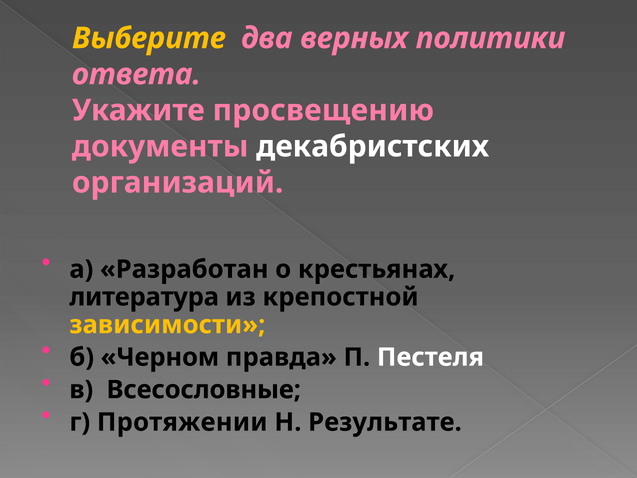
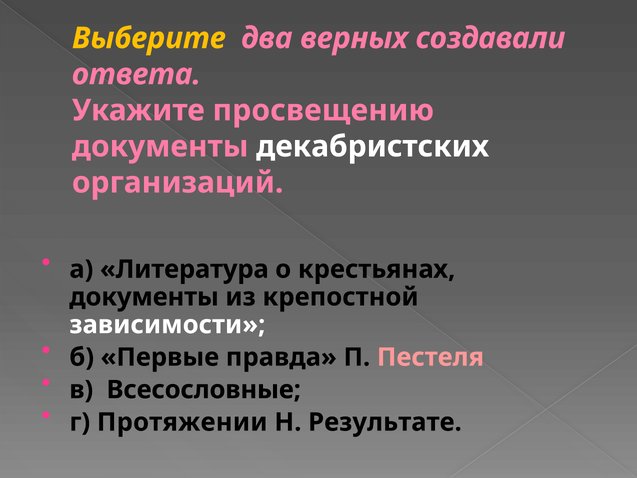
политики: политики -> создавали
Разработан: Разработан -> Литература
литература at (144, 297): литература -> документы
зависимости colour: yellow -> white
Черном: Черном -> Первые
Пестеля colour: white -> pink
